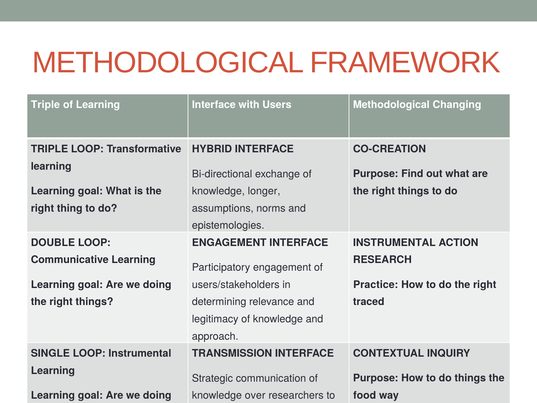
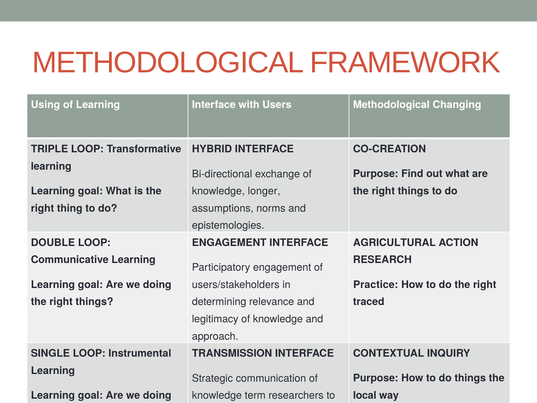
Triple at (45, 105): Triple -> Using
INSTRUMENTAL at (394, 242): INSTRUMENTAL -> AGRICULTURAL
over: over -> term
food: food -> local
